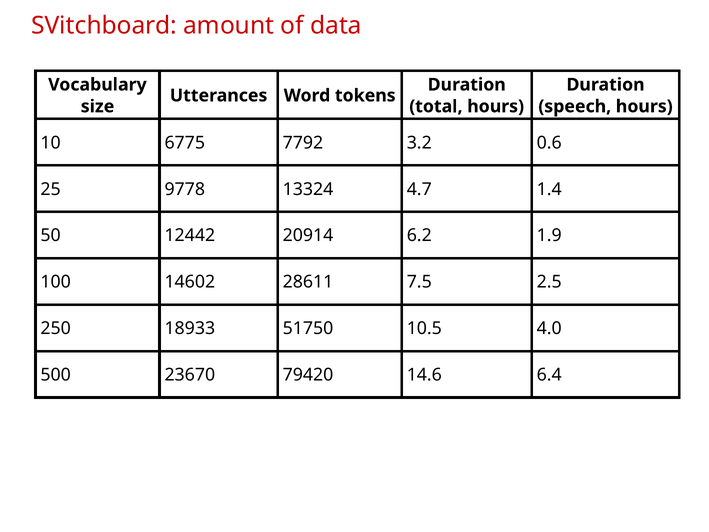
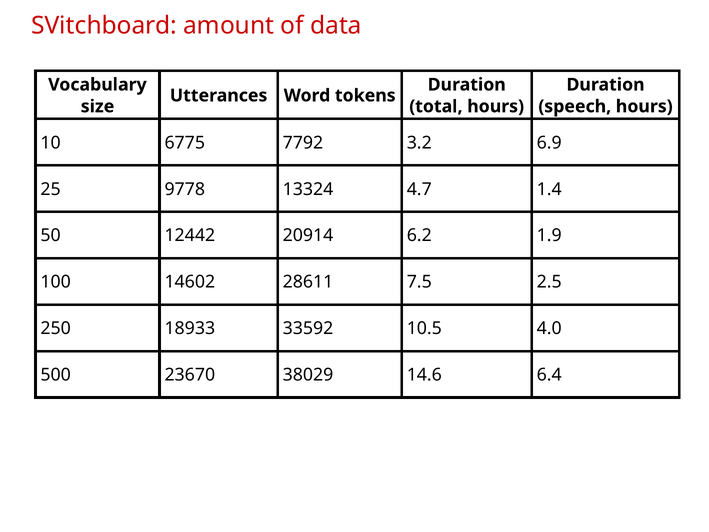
0.6: 0.6 -> 6.9
51750: 51750 -> 33592
79420: 79420 -> 38029
